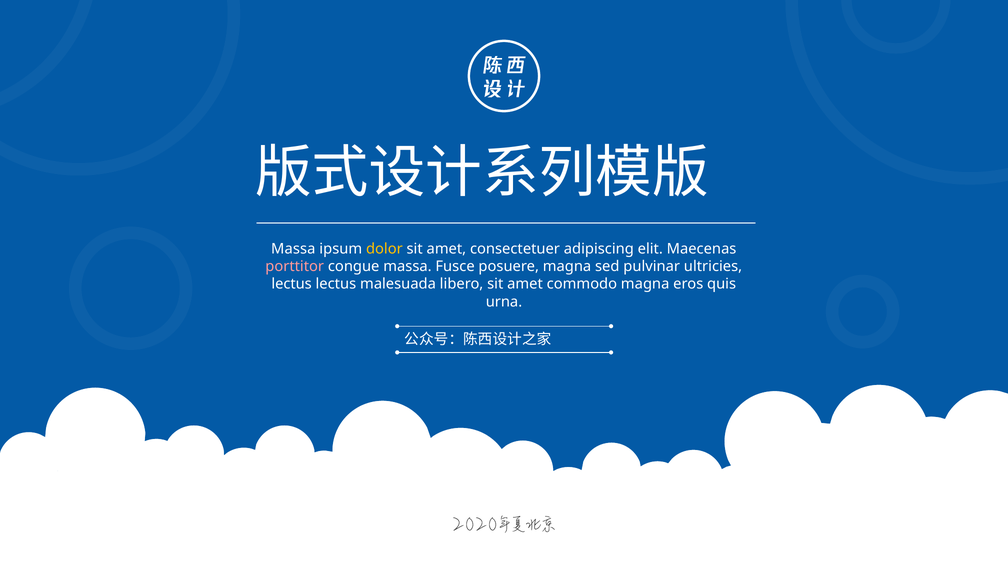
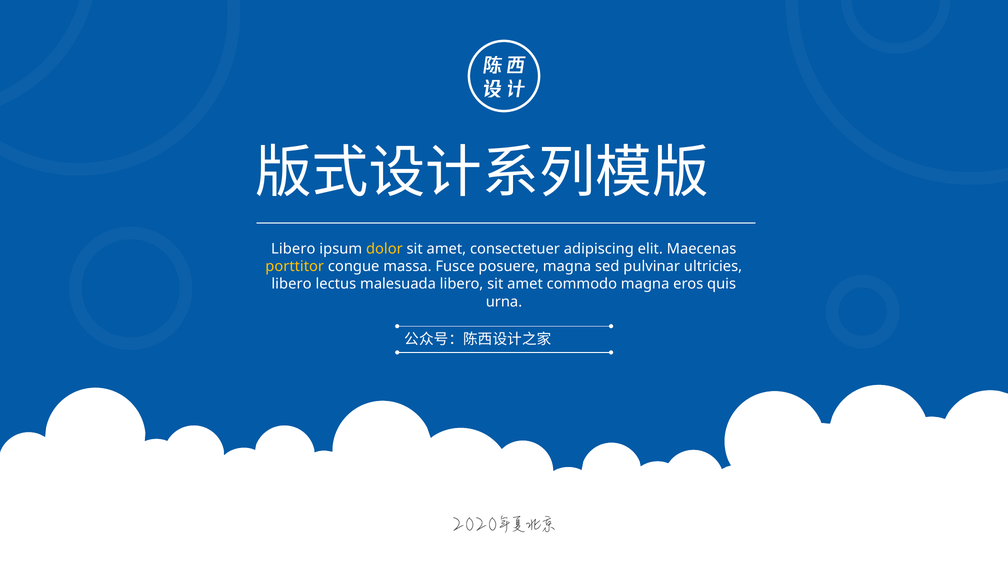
Massa at (293, 249): Massa -> Libero
porttitor colour: pink -> yellow
lectus at (292, 284): lectus -> libero
